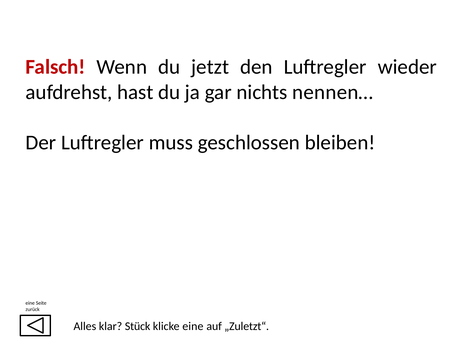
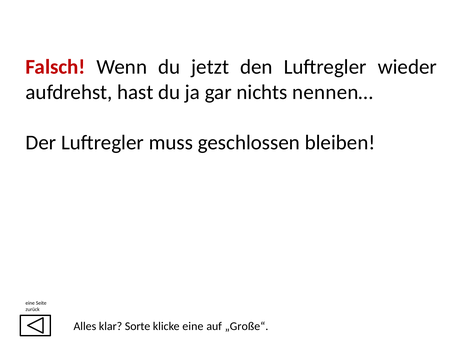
Stück: Stück -> Sorte
„Zuletzt“: „Zuletzt“ -> „Große“
